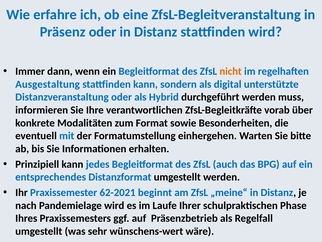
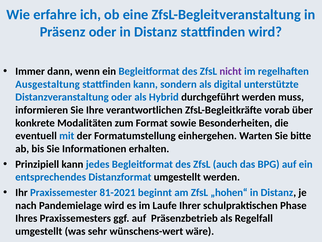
nicht colour: orange -> purple
62-2021: 62-2021 -> 81-2021
„meine“: „meine“ -> „hohen“
